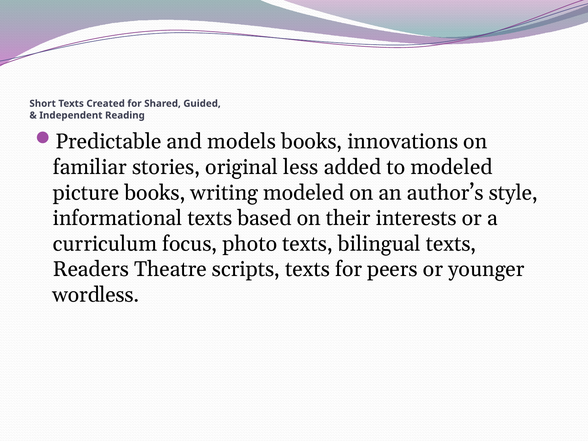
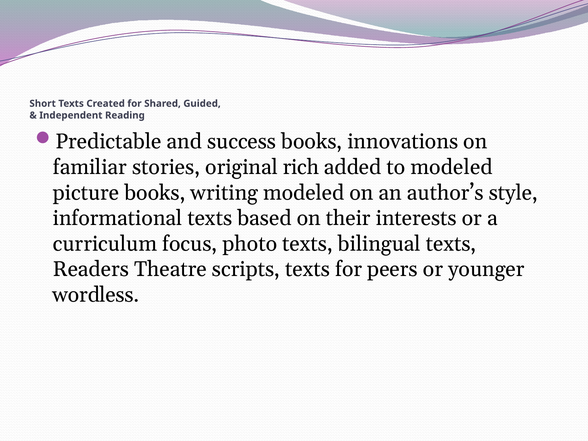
models: models -> success
less: less -> rich
